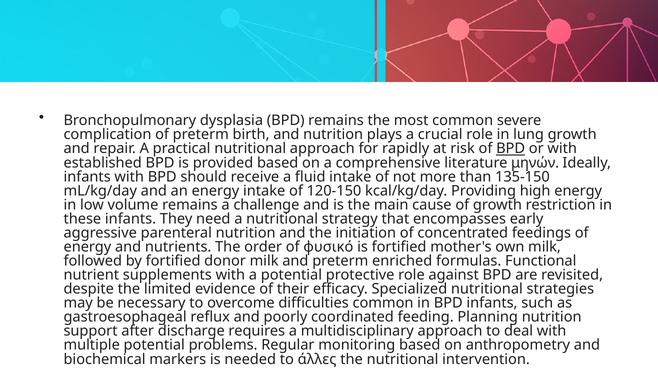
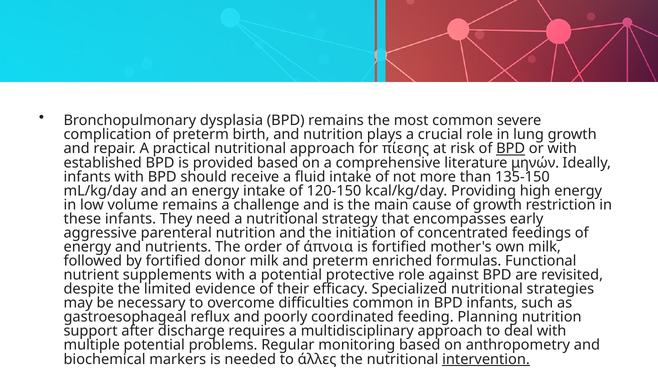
rapidly: rapidly -> πίεσης
φυσικό: φυσικό -> άπνοια
intervention underline: none -> present
